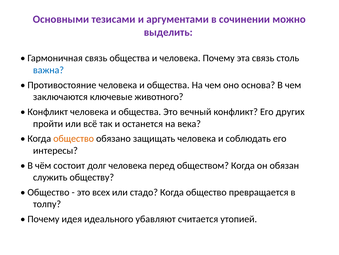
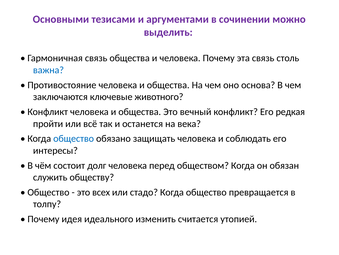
других: других -> редкая
общество at (74, 138) colour: orange -> blue
убавляют: убавляют -> изменить
